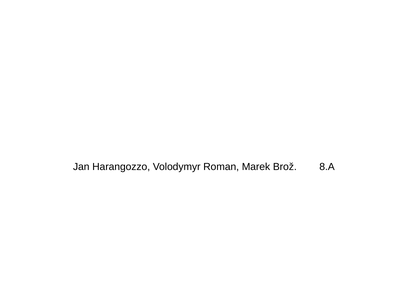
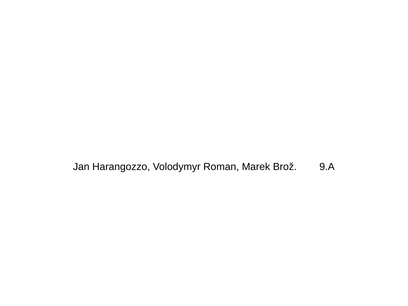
8.A: 8.A -> 9.A
